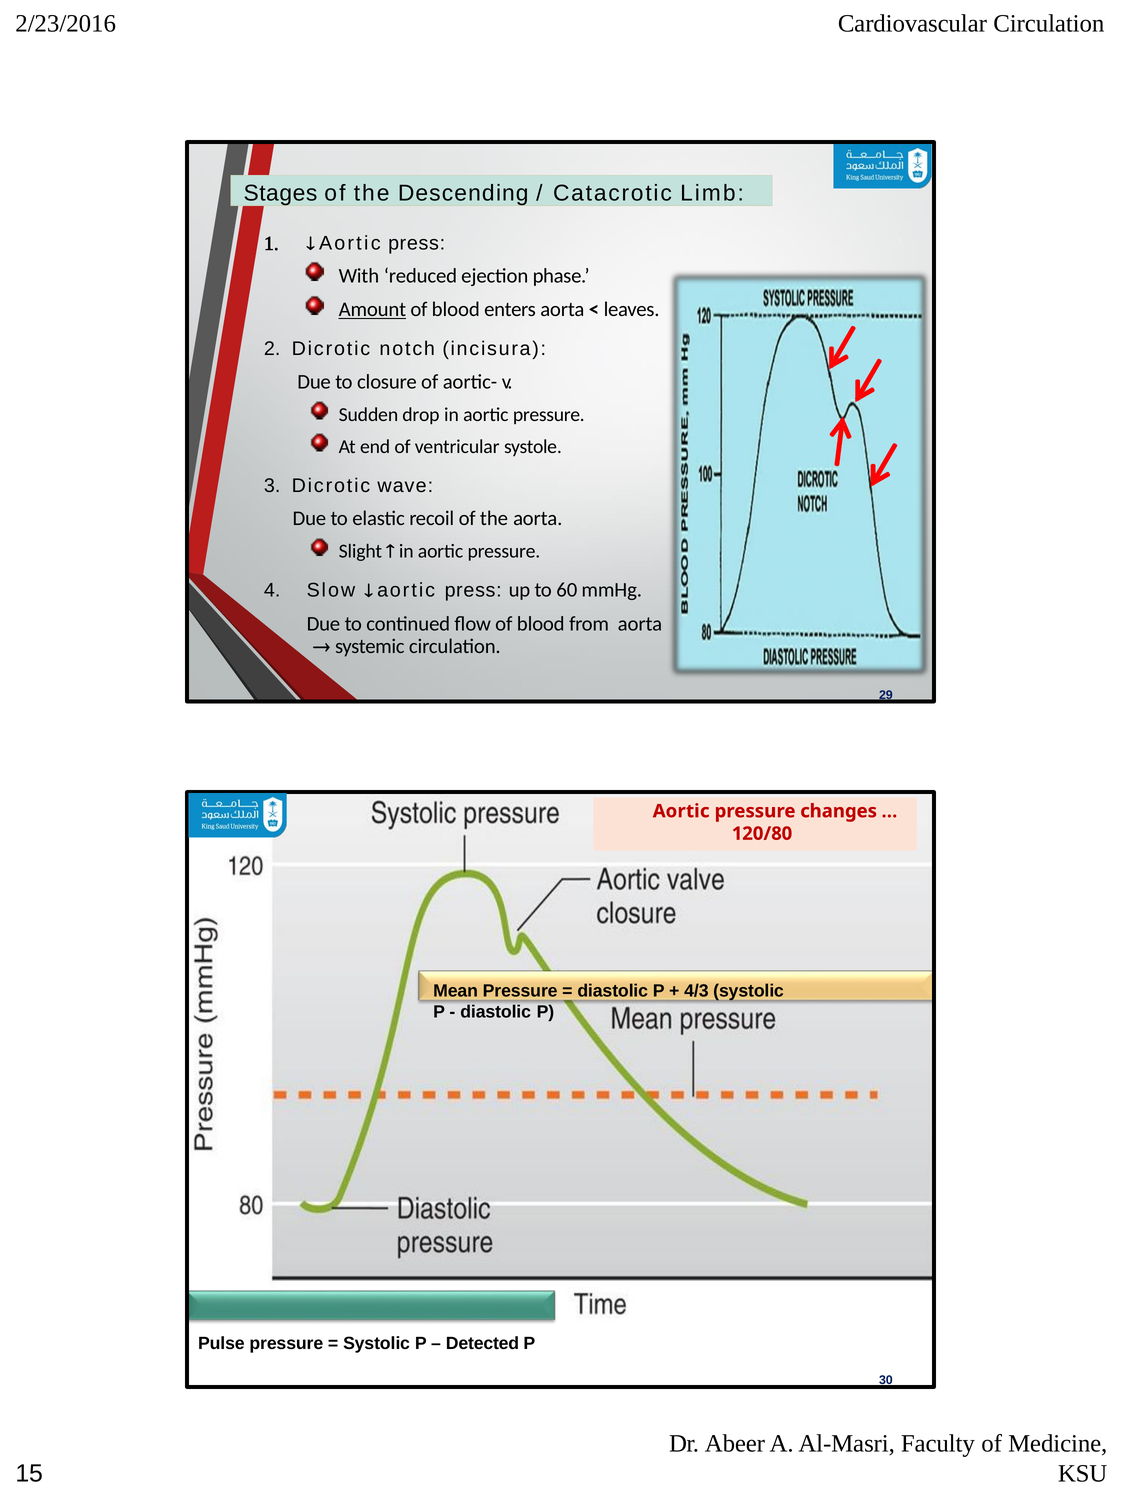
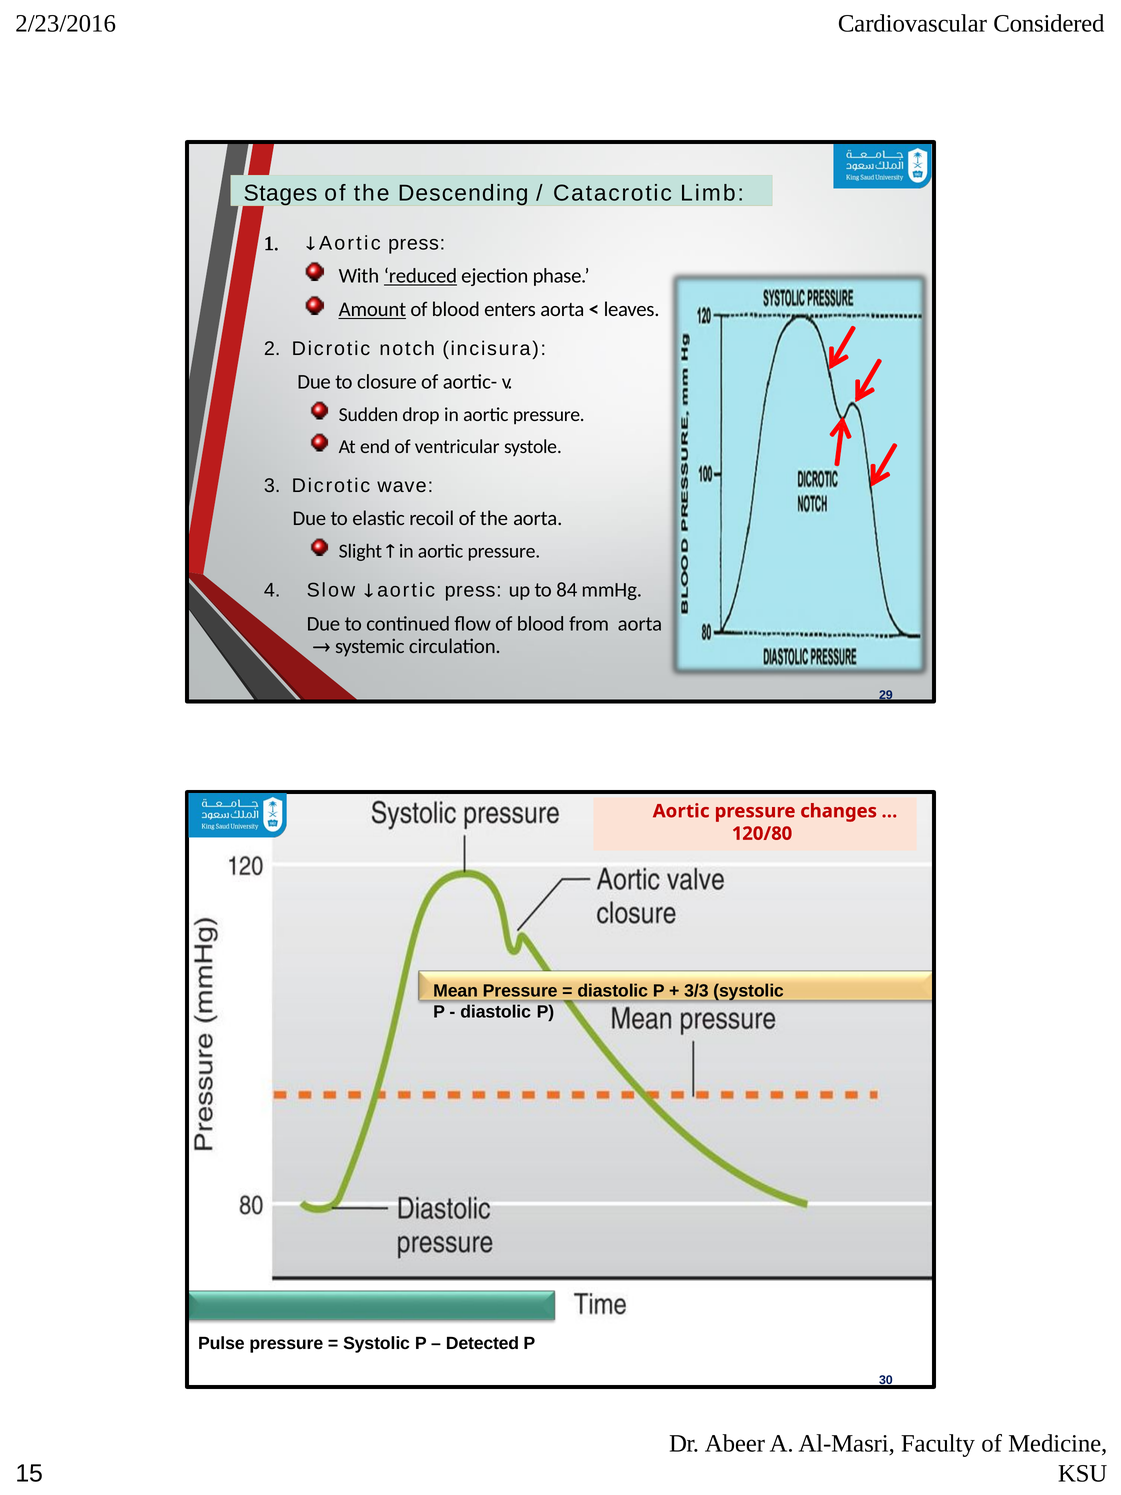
Cardiovascular Circulation: Circulation -> Considered
reduced underline: none -> present
60: 60 -> 84
4/3: 4/3 -> 3/3
